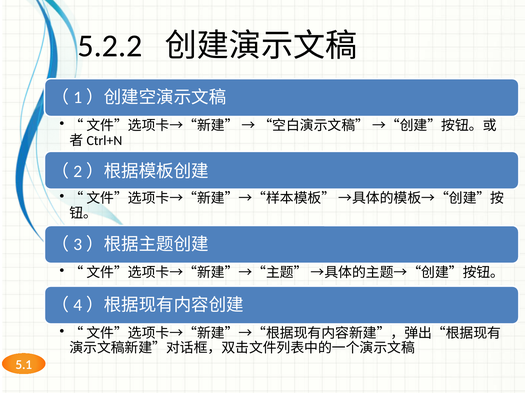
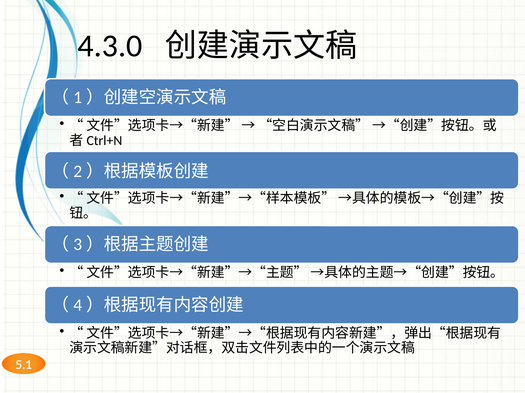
5.2.2: 5.2.2 -> 4.3.0
